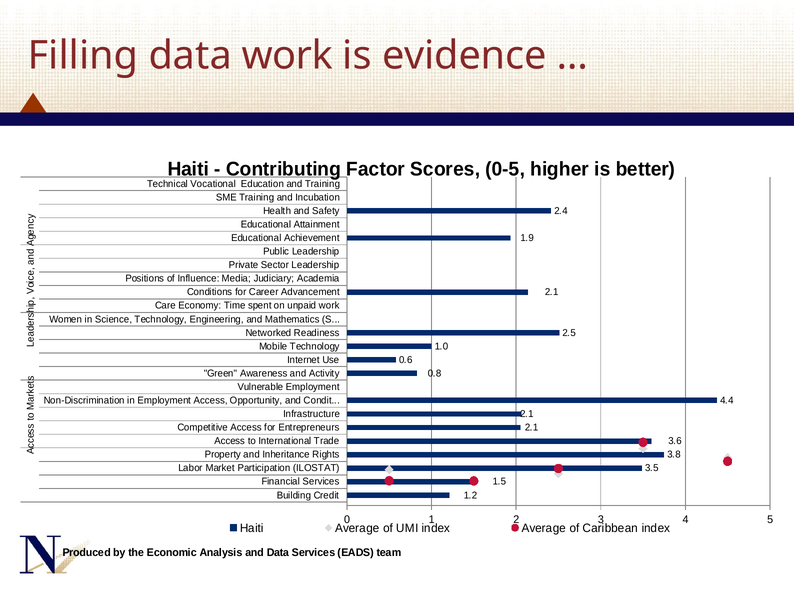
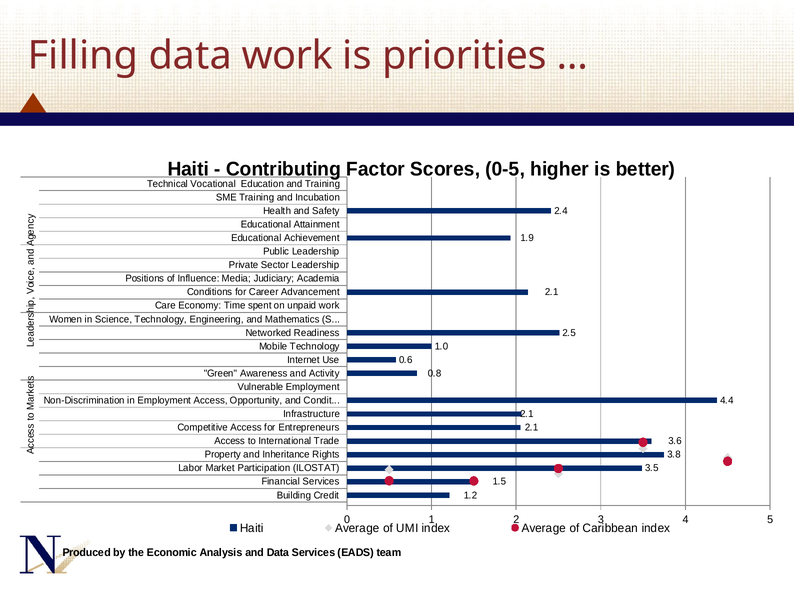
evidence: evidence -> priorities
